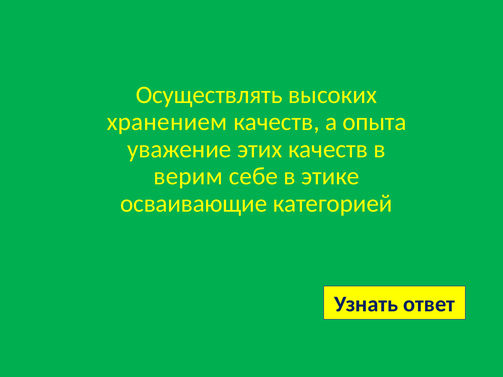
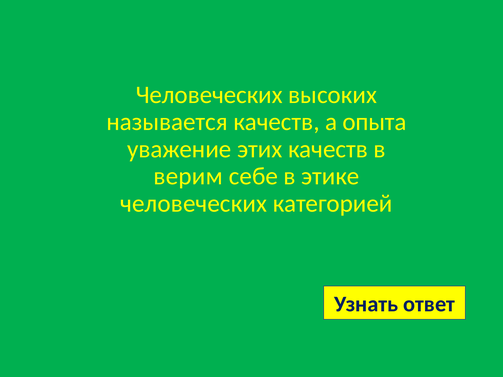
Осуществлять at (209, 95): Осуществлять -> Человеческих
хранением: хранением -> называется
осваивающие at (194, 204): осваивающие -> человеческих
